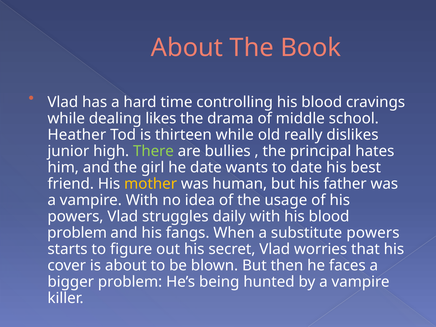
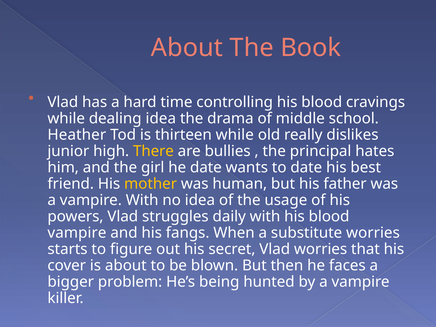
dealing likes: likes -> idea
There colour: light green -> yellow
problem at (77, 233): problem -> vampire
substitute powers: powers -> worries
